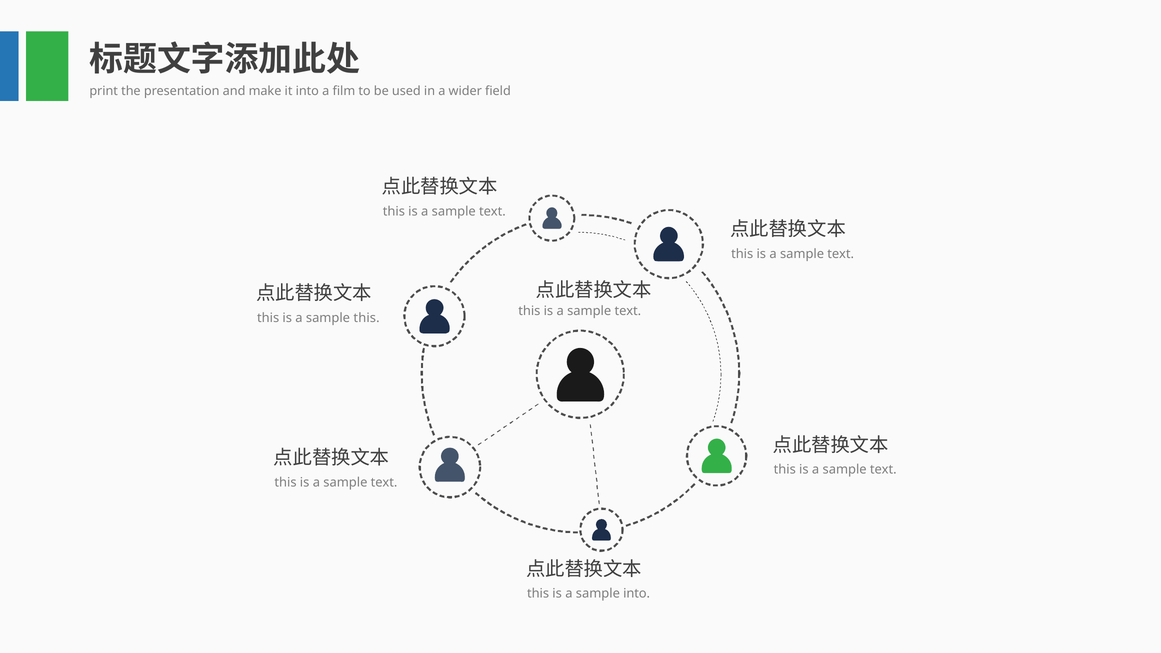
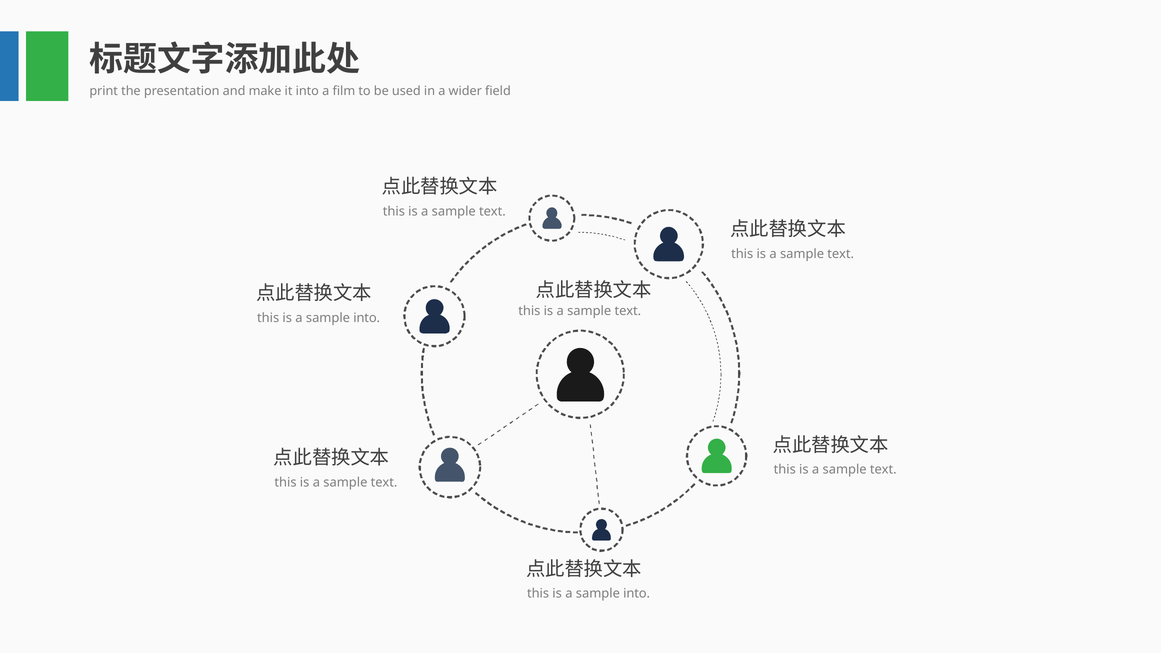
this at (367, 318): this -> into
